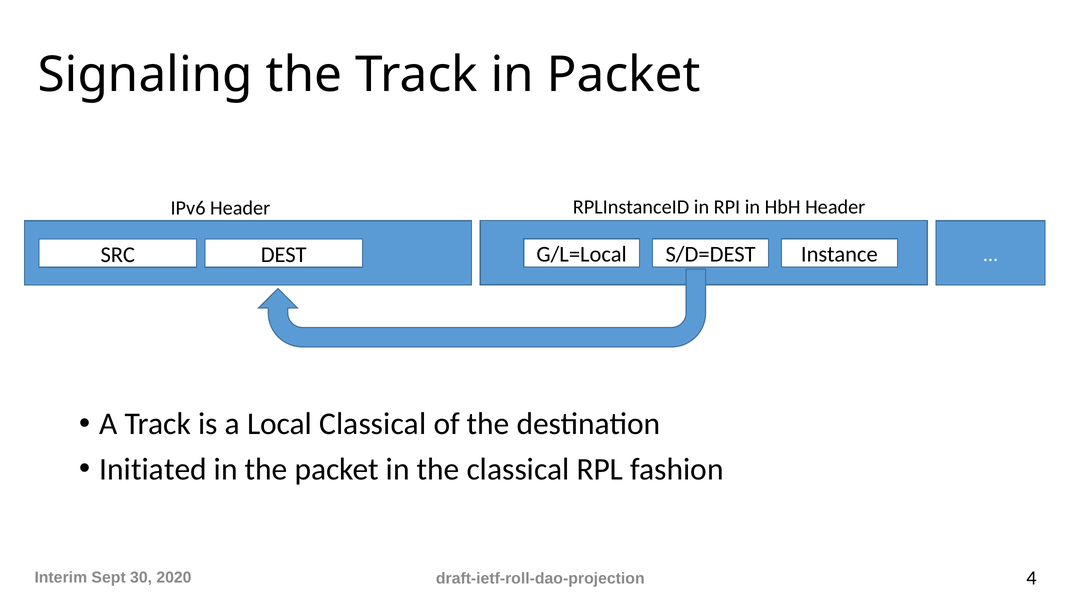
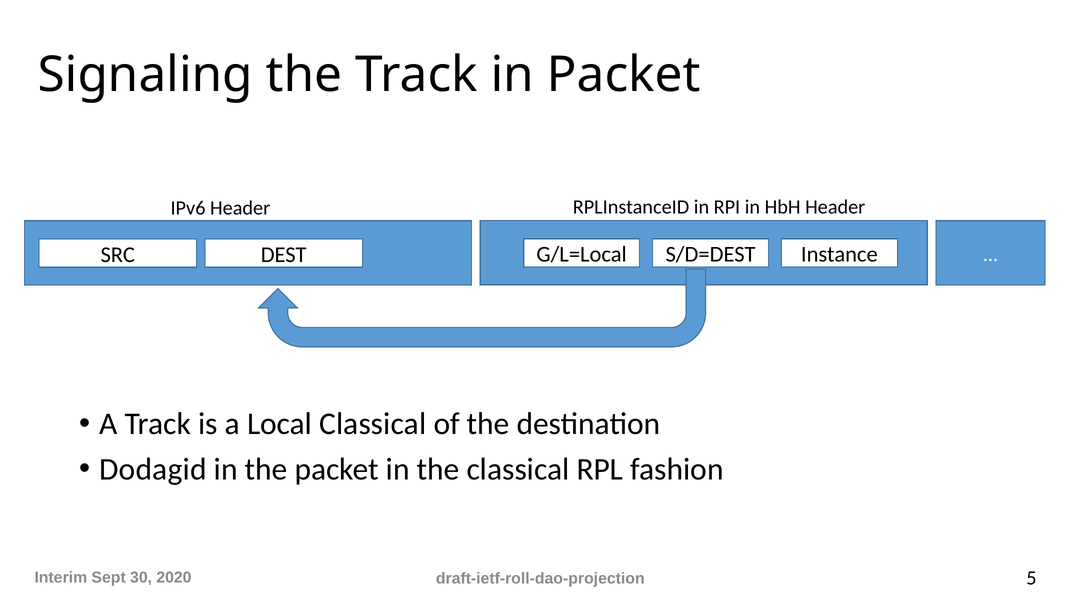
Initiated: Initiated -> Dodagid
4: 4 -> 5
